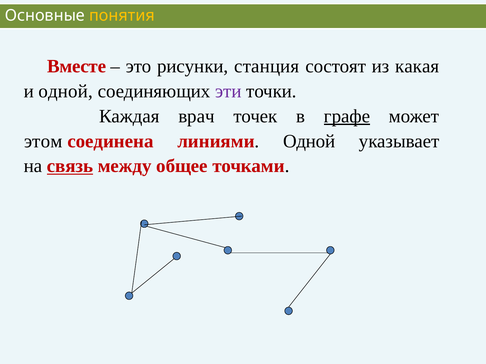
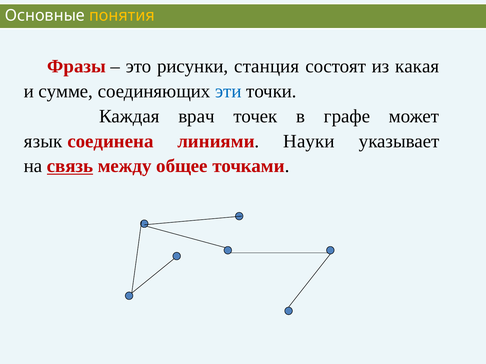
Вместе: Вместе -> Фразы
и одной: одной -> сумме
эти colour: purple -> blue
графе underline: present -> none
этом: этом -> язык
линиями Одной: Одной -> Науки
